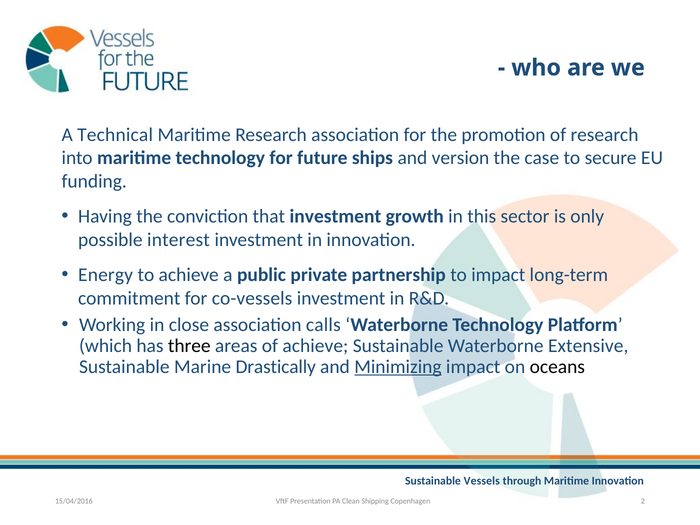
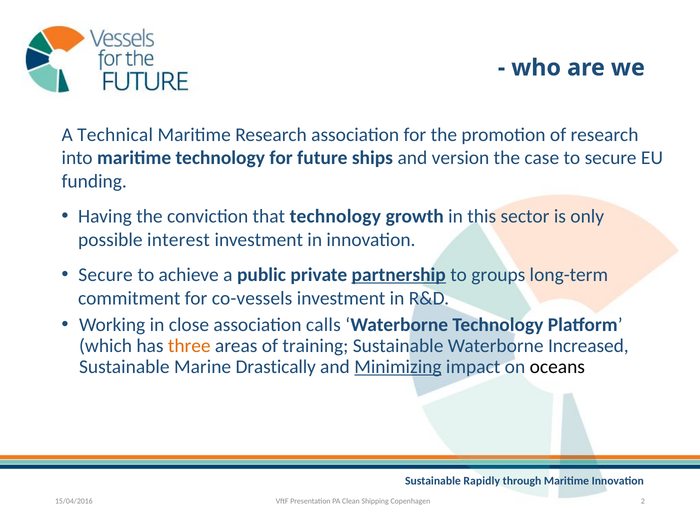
that investment: investment -> technology
Energy at (106, 275): Energy -> Secure
partnership underline: none -> present
to impact: impact -> groups
three colour: black -> orange
of achieve: achieve -> training
Extensive: Extensive -> Increased
Vessels: Vessels -> Rapidly
